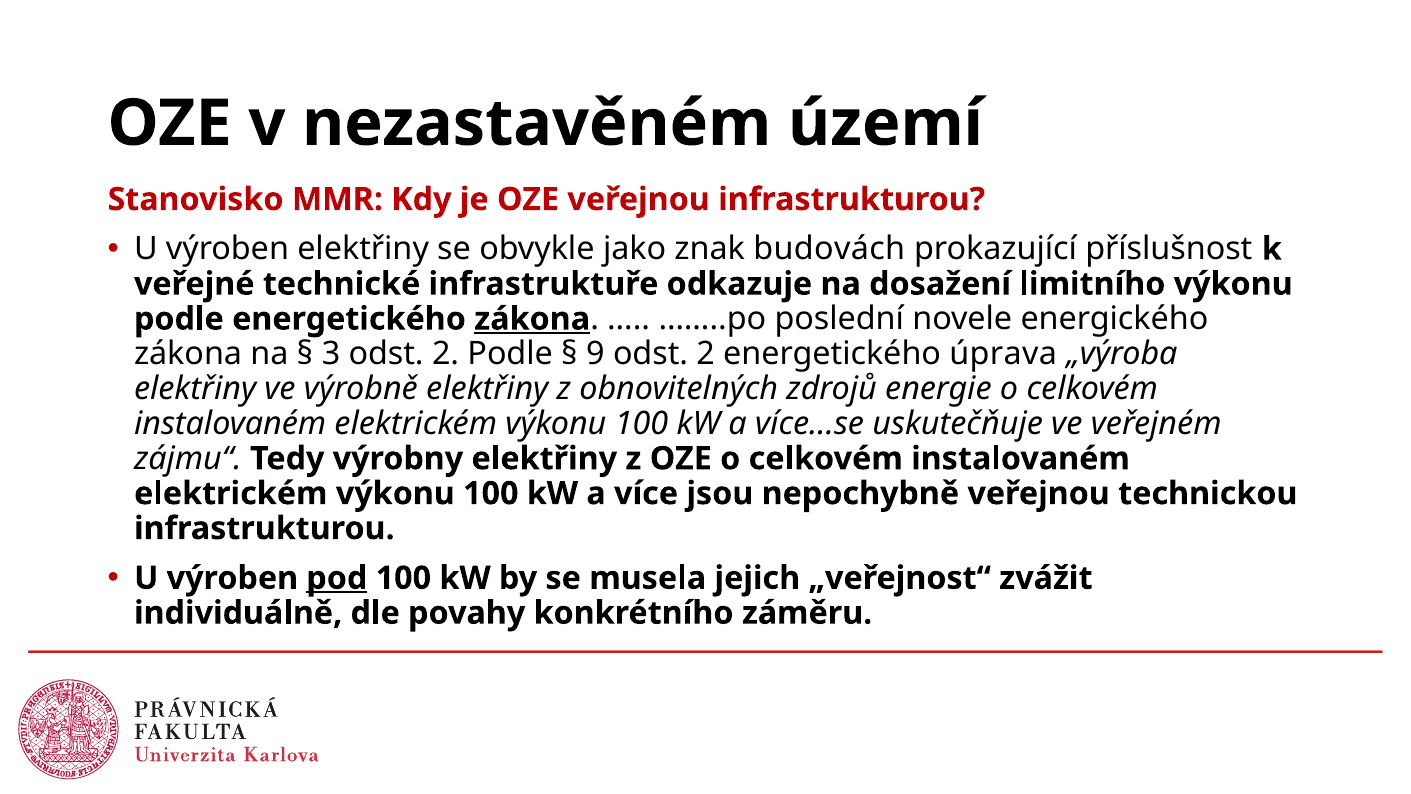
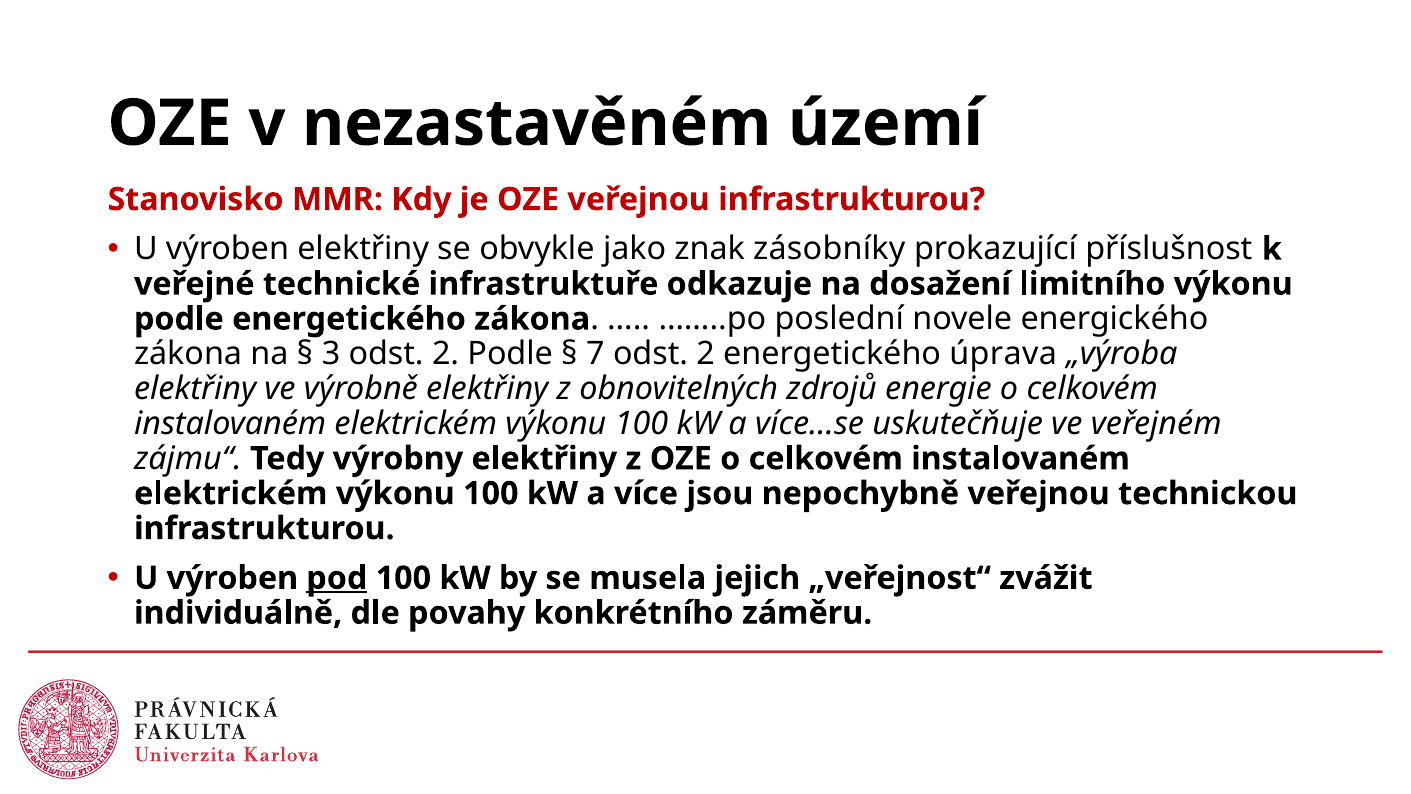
budovách: budovách -> zásobníky
zákona at (532, 319) underline: present -> none
9: 9 -> 7
